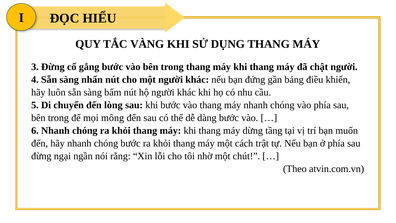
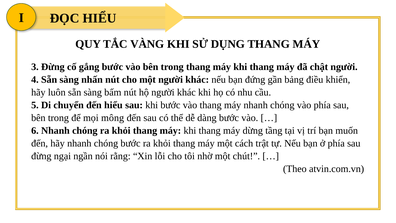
đến lòng: lòng -> hiểu
